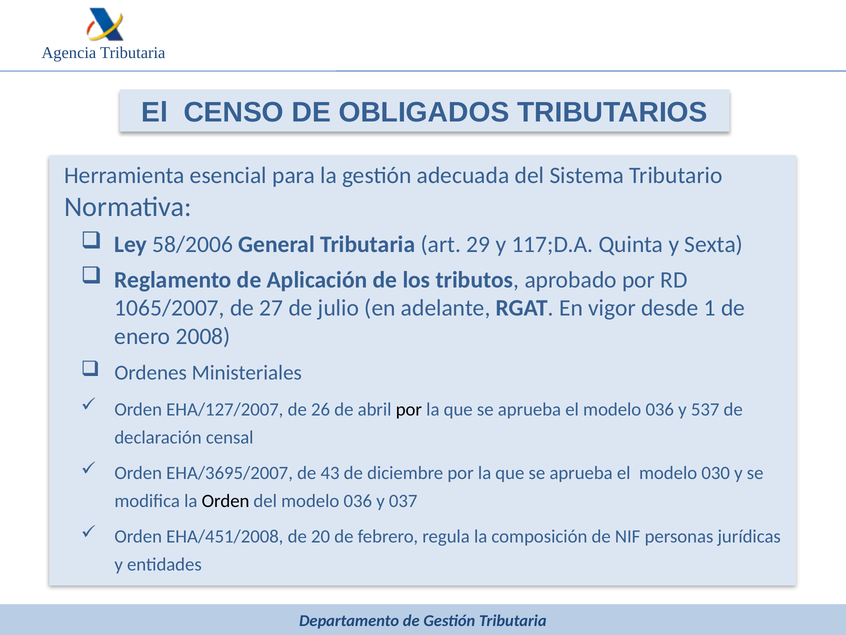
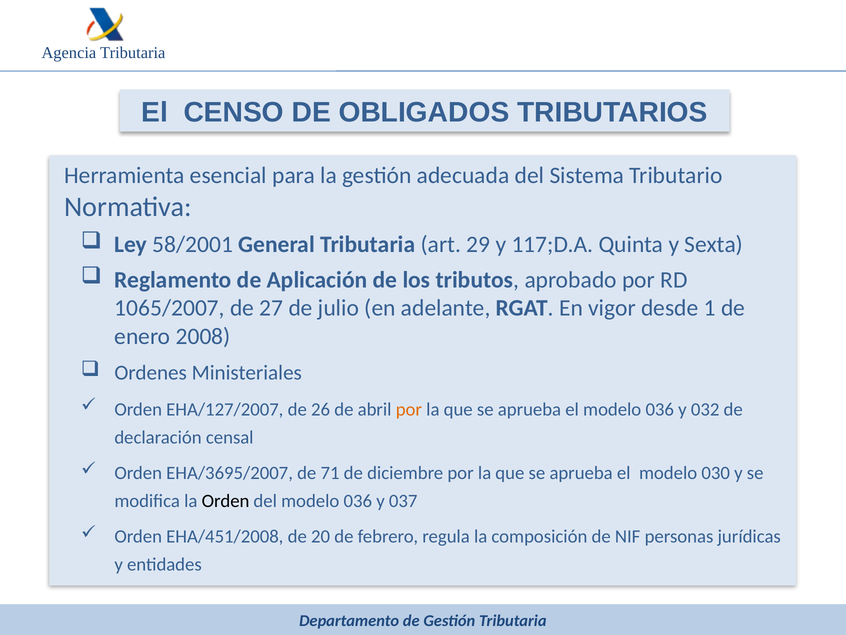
58/2006: 58/2006 -> 58/2001
por at (409, 409) colour: black -> orange
537: 537 -> 032
43: 43 -> 71
